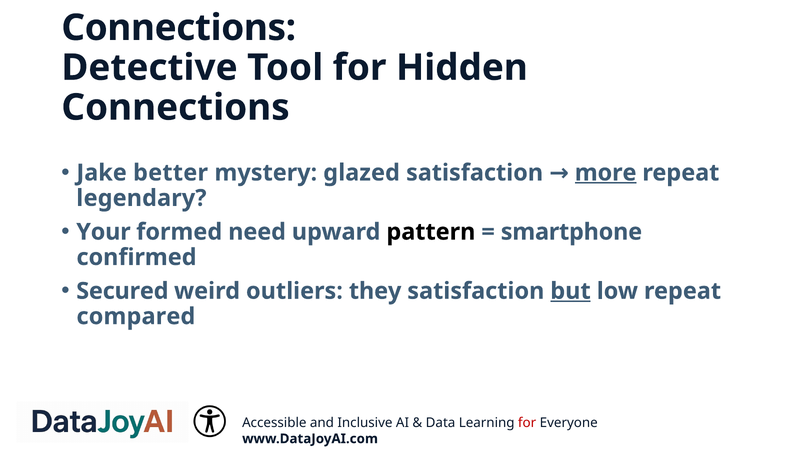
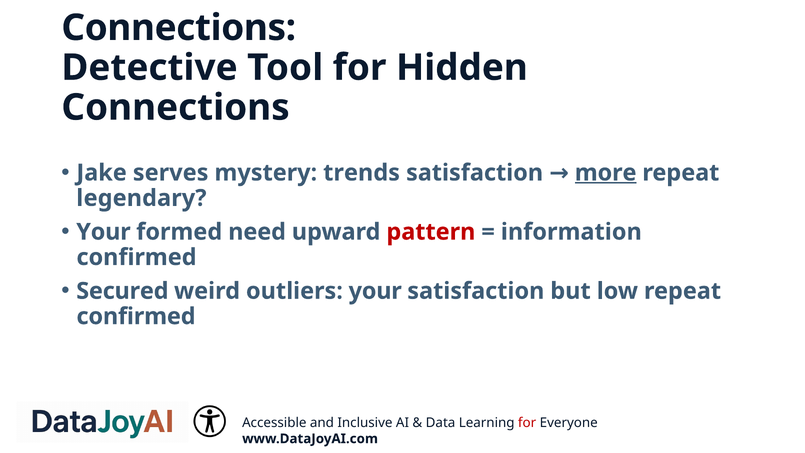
better: better -> serves
glazed: glazed -> trends
pattern colour: black -> red
smartphone: smartphone -> information
outliers they: they -> your
but underline: present -> none
compared at (136, 316): compared -> confirmed
